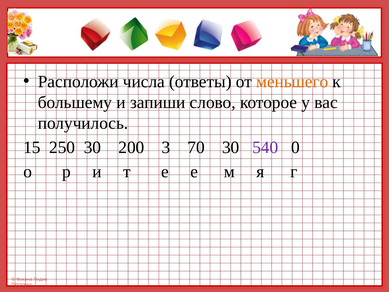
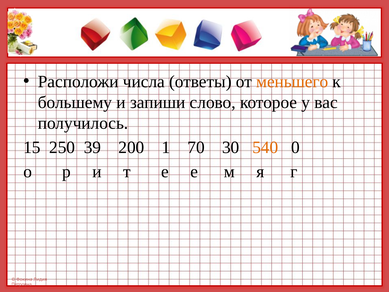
250 30: 30 -> 39
3: 3 -> 1
540 colour: purple -> orange
